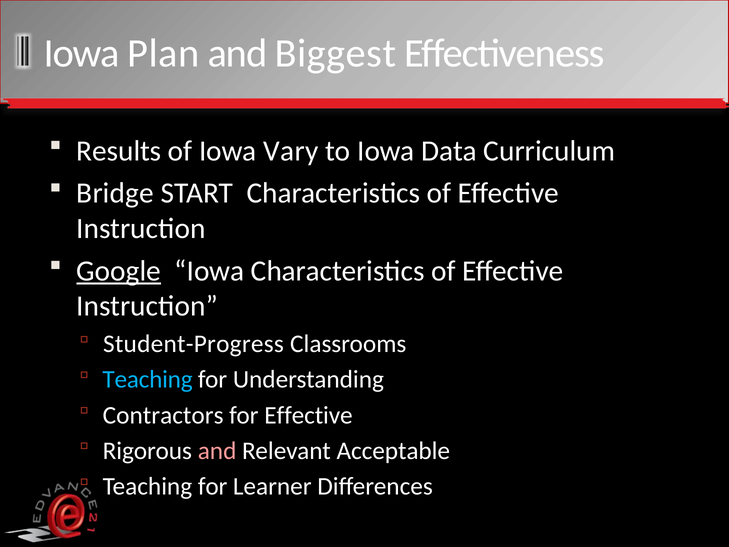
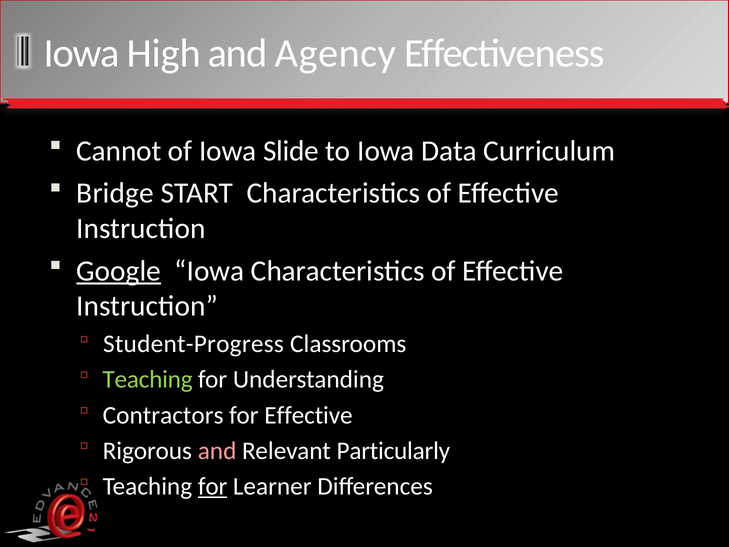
Plan: Plan -> High
Biggest: Biggest -> Agency
Results: Results -> Cannot
Vary: Vary -> Slide
Teaching at (148, 379) colour: light blue -> light green
Acceptable: Acceptable -> Particularly
for at (213, 486) underline: none -> present
